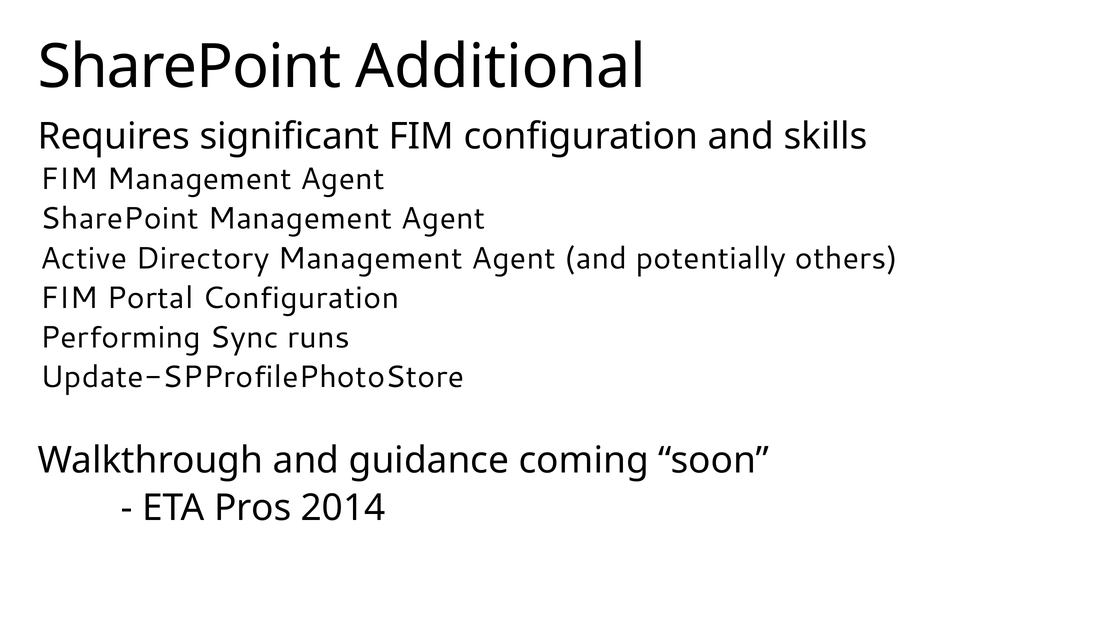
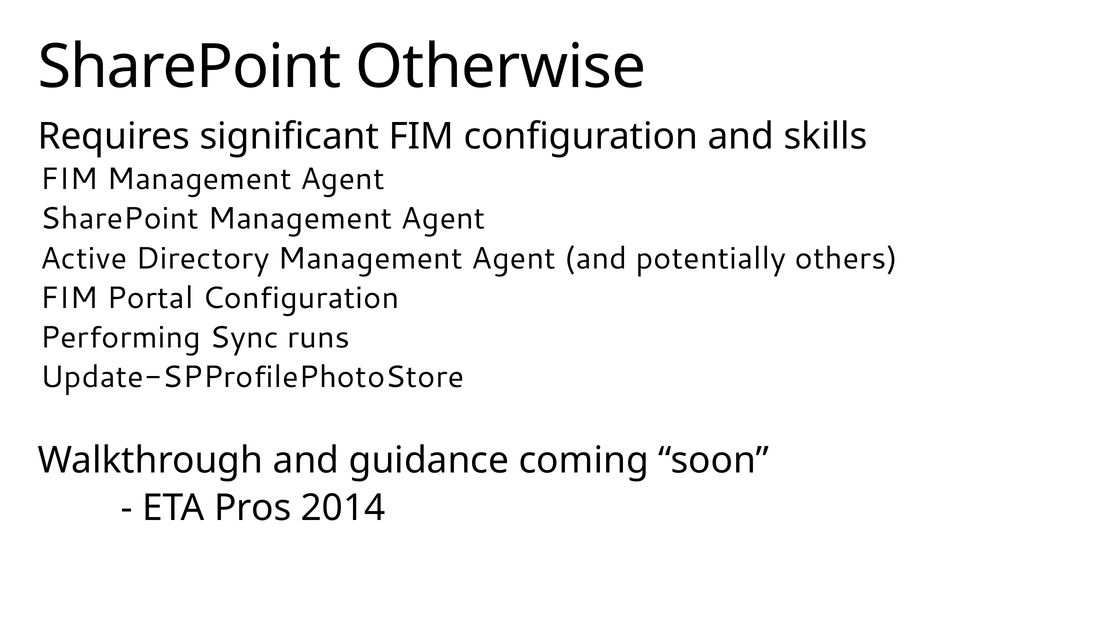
Additional: Additional -> Otherwise
